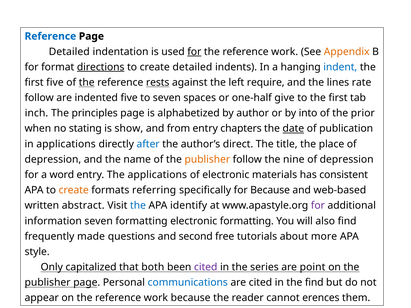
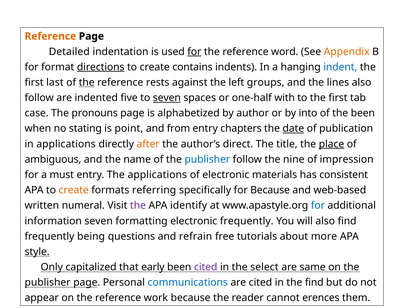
Reference at (50, 36) colour: blue -> orange
work at (285, 52): work -> word
create detailed: detailed -> contains
first five: five -> last
rests underline: present -> none
require: require -> groups
lines rate: rate -> also
seven at (167, 98) underline: none -> present
give: give -> with
inch: inch -> case
principles: principles -> pronouns
the prior: prior -> been
show: show -> point
after colour: blue -> orange
place underline: none -> present
depression at (53, 160): depression -> ambiguous
publisher at (207, 160) colour: orange -> blue
depression at (347, 160): depression -> impression
word: word -> must
abstract: abstract -> numeral
the at (138, 206) colour: blue -> purple
for at (318, 206) colour: purple -> blue
electronic formatting: formatting -> frequently
made: made -> being
second: second -> refrain
style underline: none -> present
both: both -> early
series: series -> select
point: point -> same
